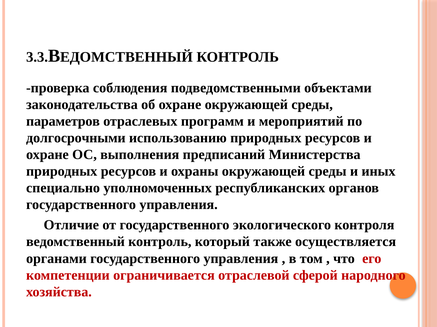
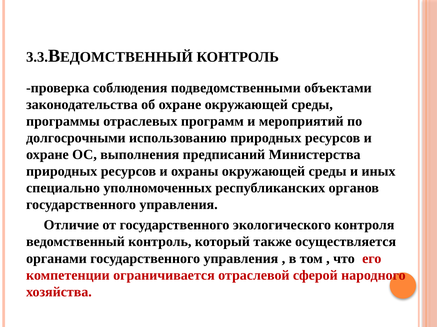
параметров: параметров -> программы
